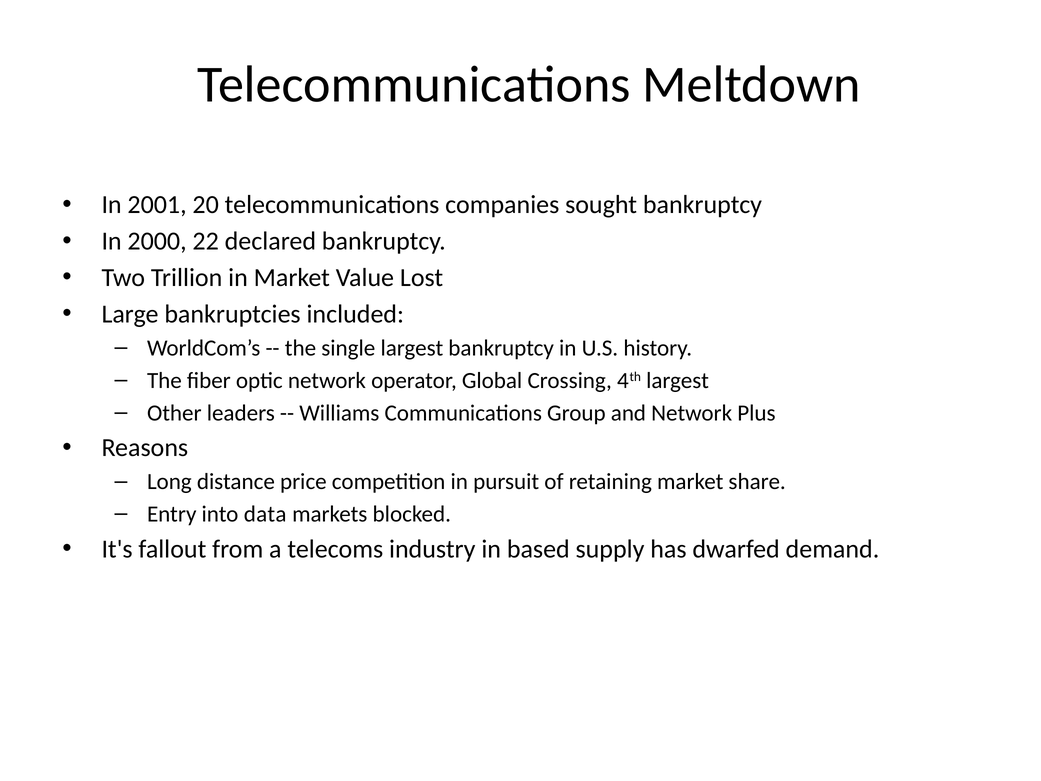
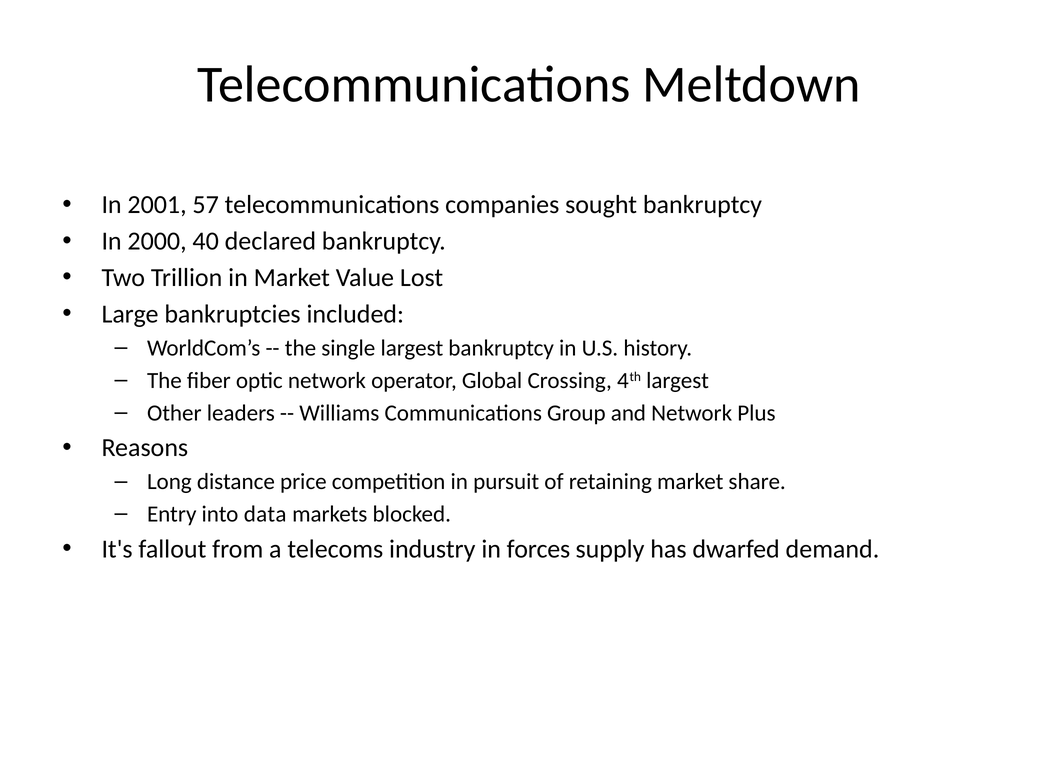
20: 20 -> 57
22: 22 -> 40
based: based -> forces
